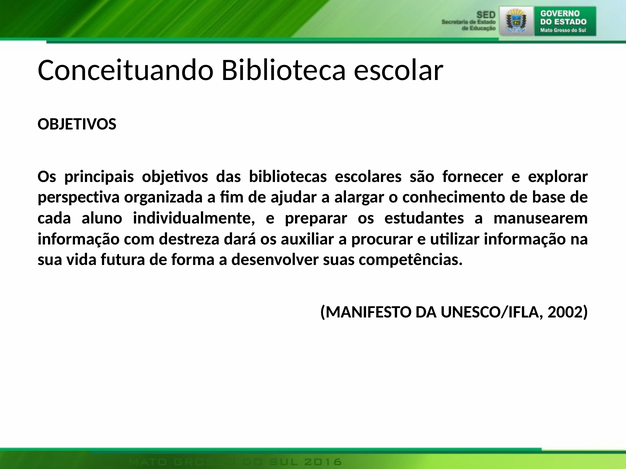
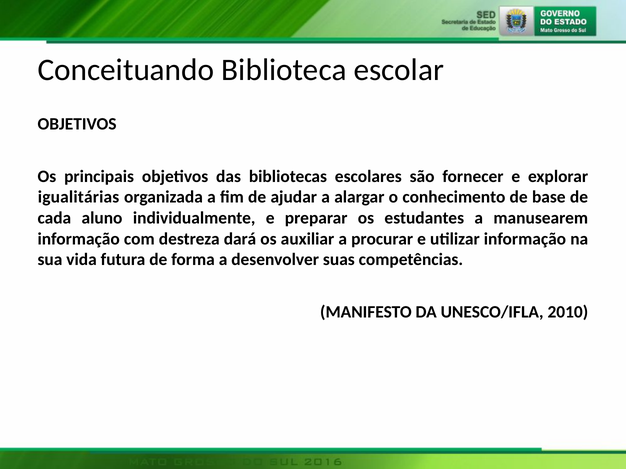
perspectiva: perspectiva -> igualitárias
2002: 2002 -> 2010
